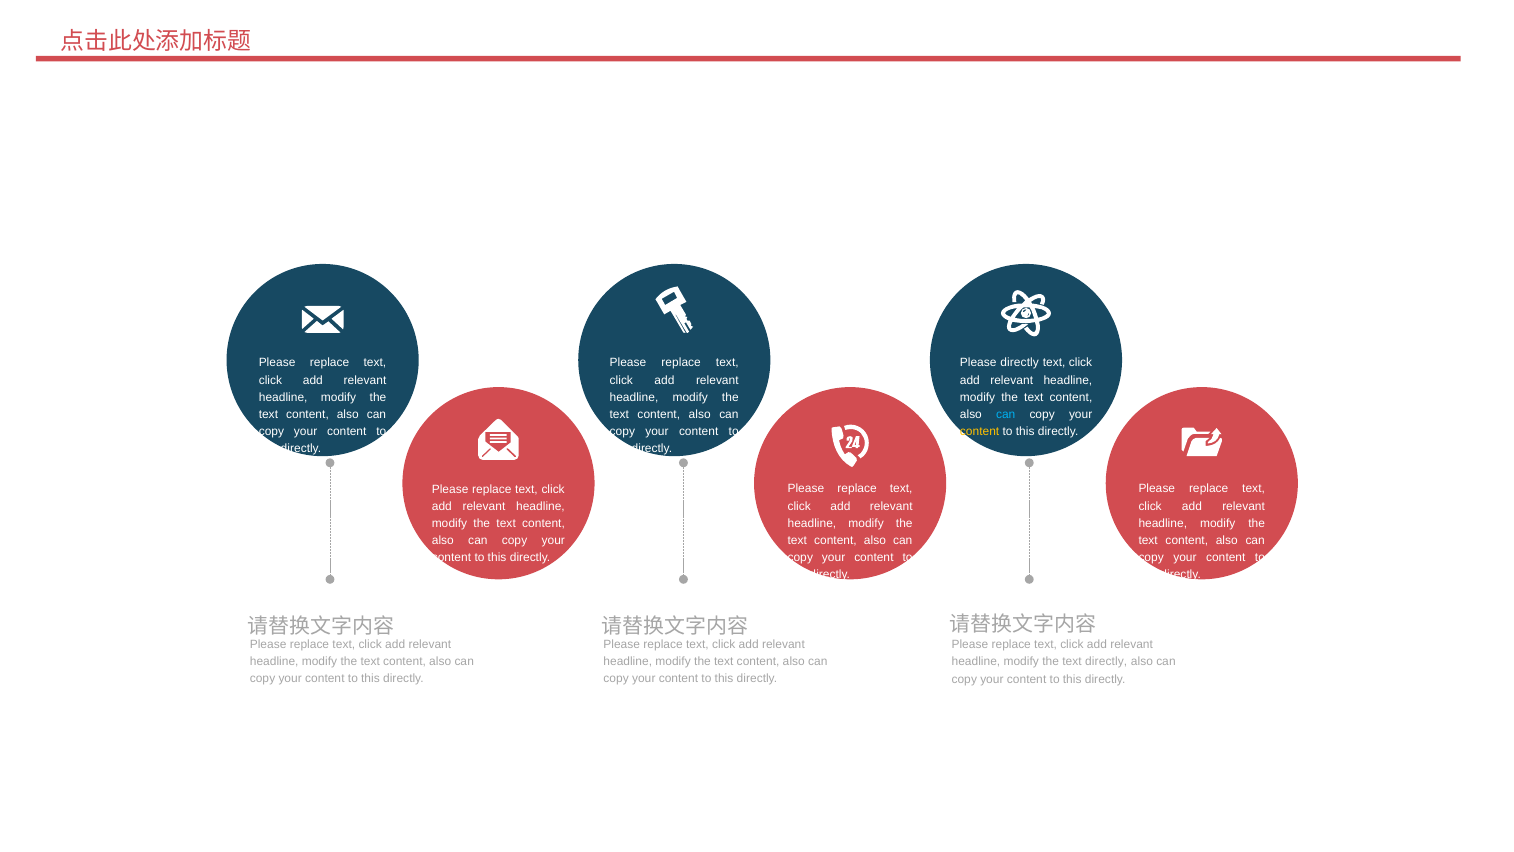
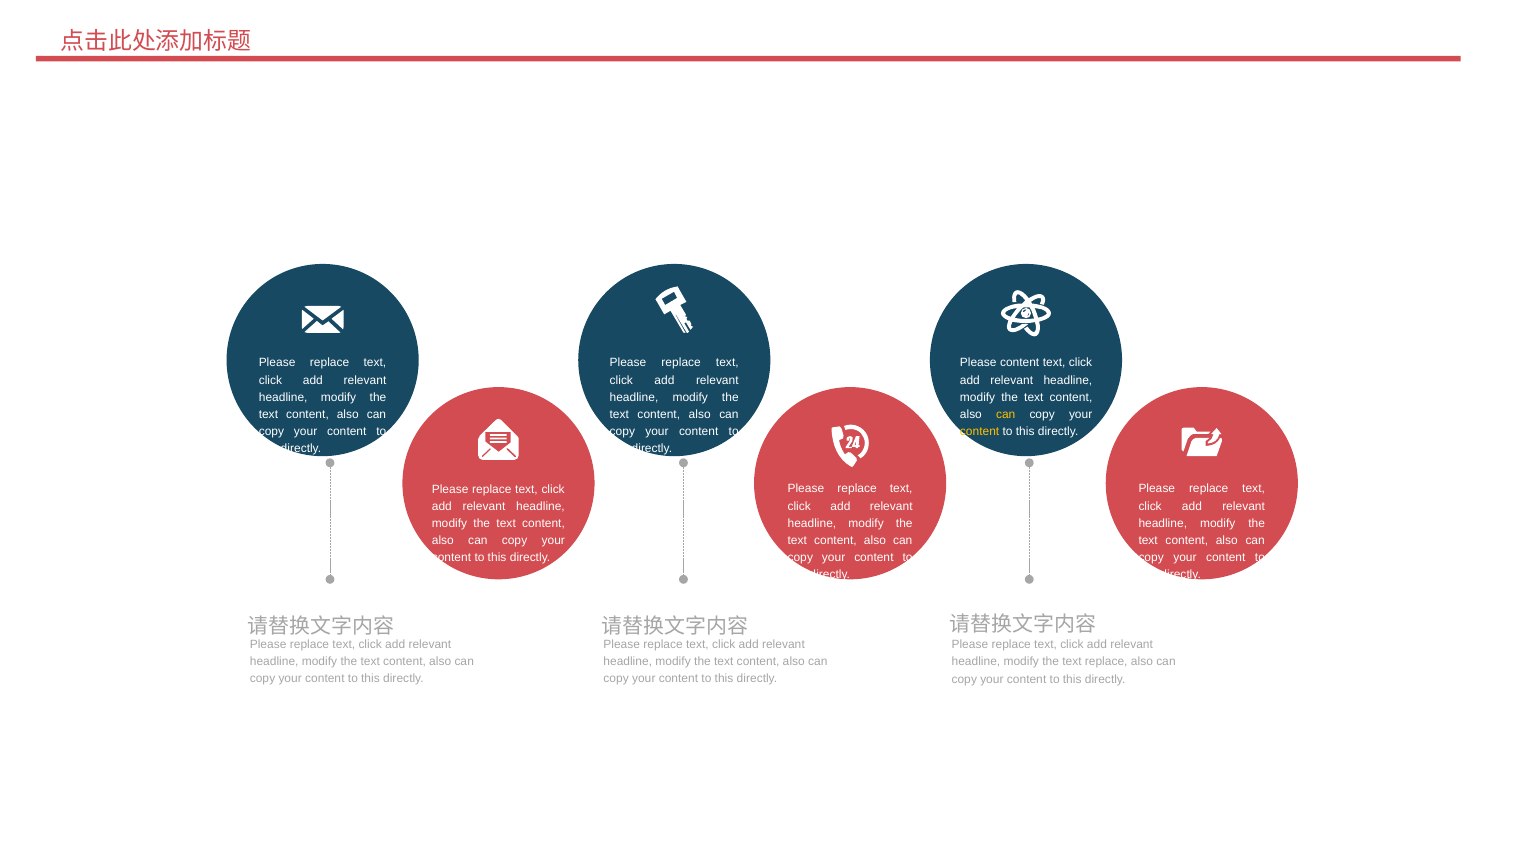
Please directly: directly -> content
can at (1006, 414) colour: light blue -> yellow
text directly: directly -> replace
